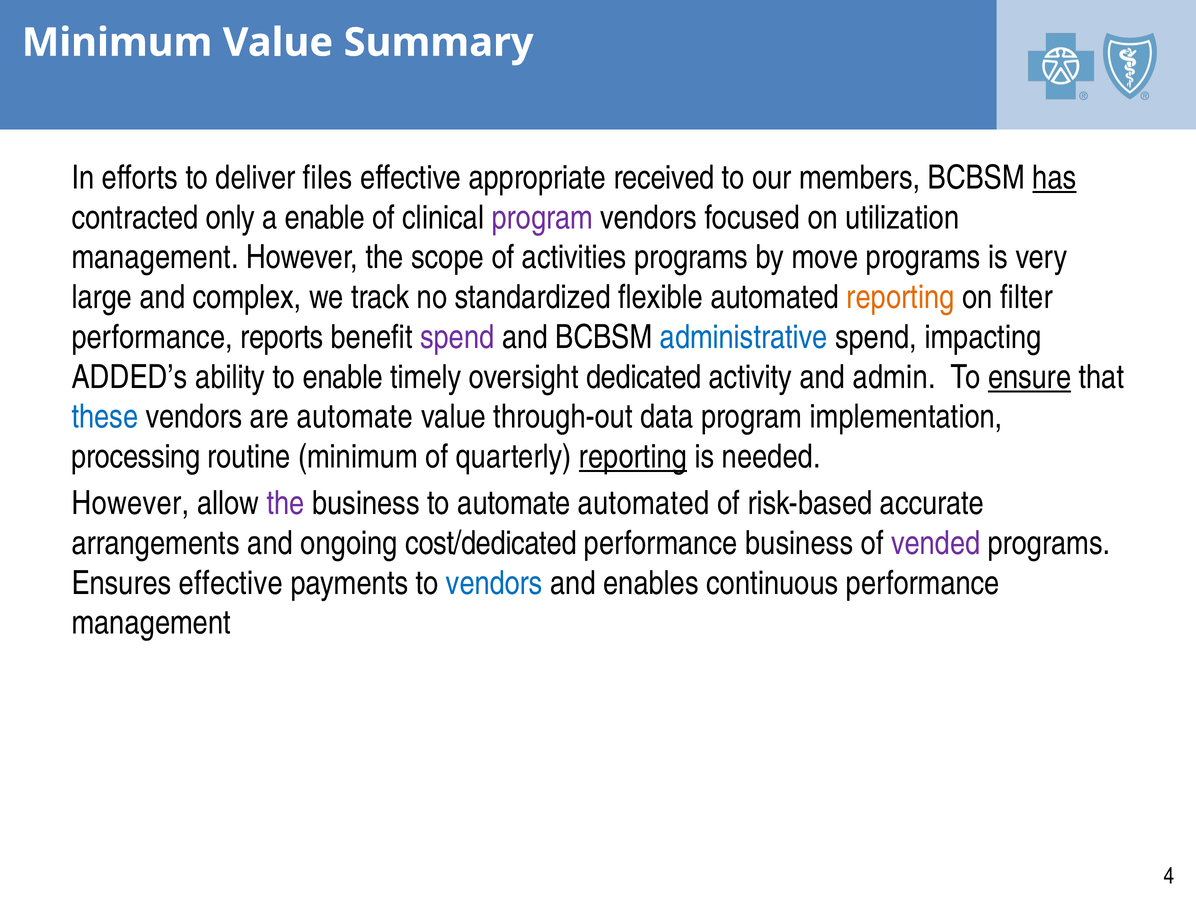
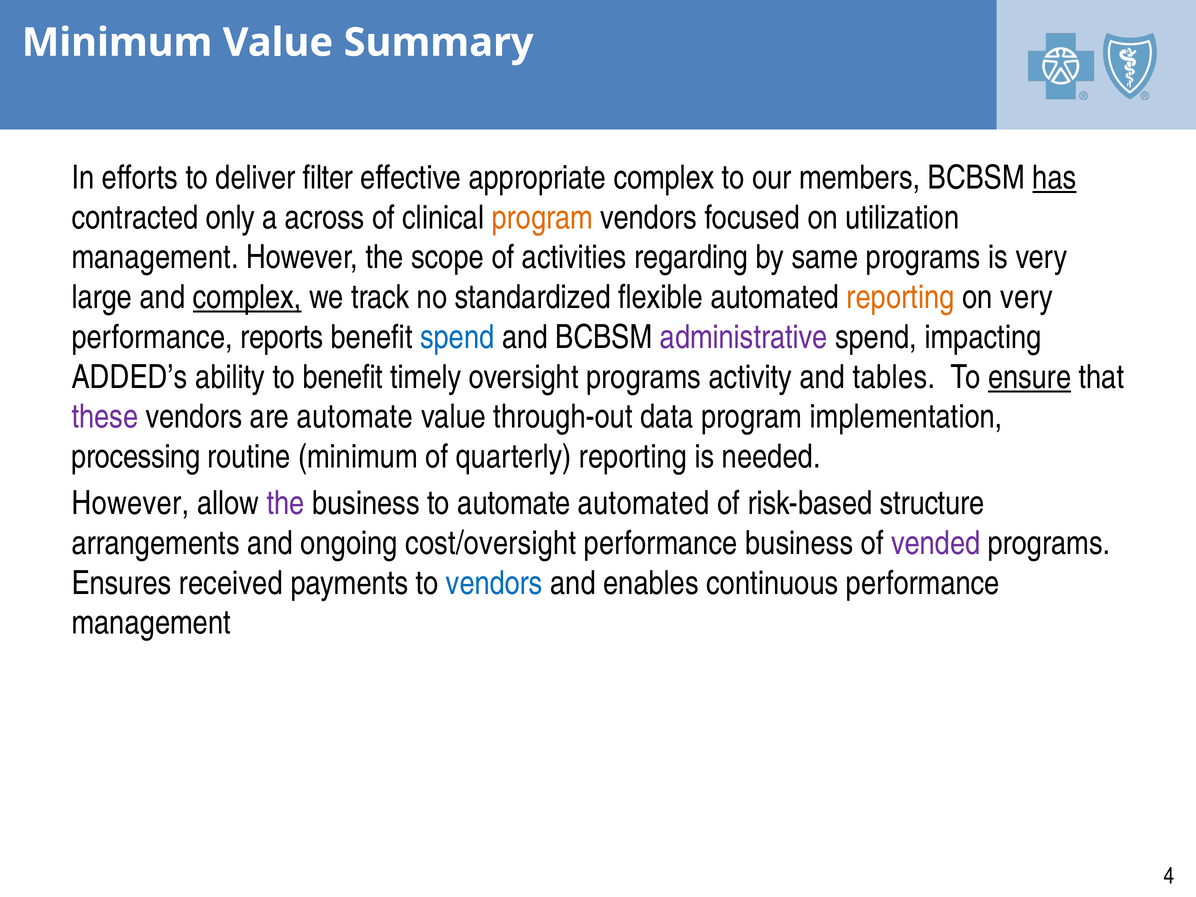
files: files -> filter
appropriate received: received -> complex
a enable: enable -> across
program at (542, 218) colour: purple -> orange
activities programs: programs -> regarding
move: move -> same
complex at (247, 297) underline: none -> present
on filter: filter -> very
spend at (457, 337) colour: purple -> blue
administrative colour: blue -> purple
to enable: enable -> benefit
oversight dedicated: dedicated -> programs
admin: admin -> tables
these colour: blue -> purple
reporting at (633, 457) underline: present -> none
accurate: accurate -> structure
cost/dedicated: cost/dedicated -> cost/oversight
Ensures effective: effective -> received
